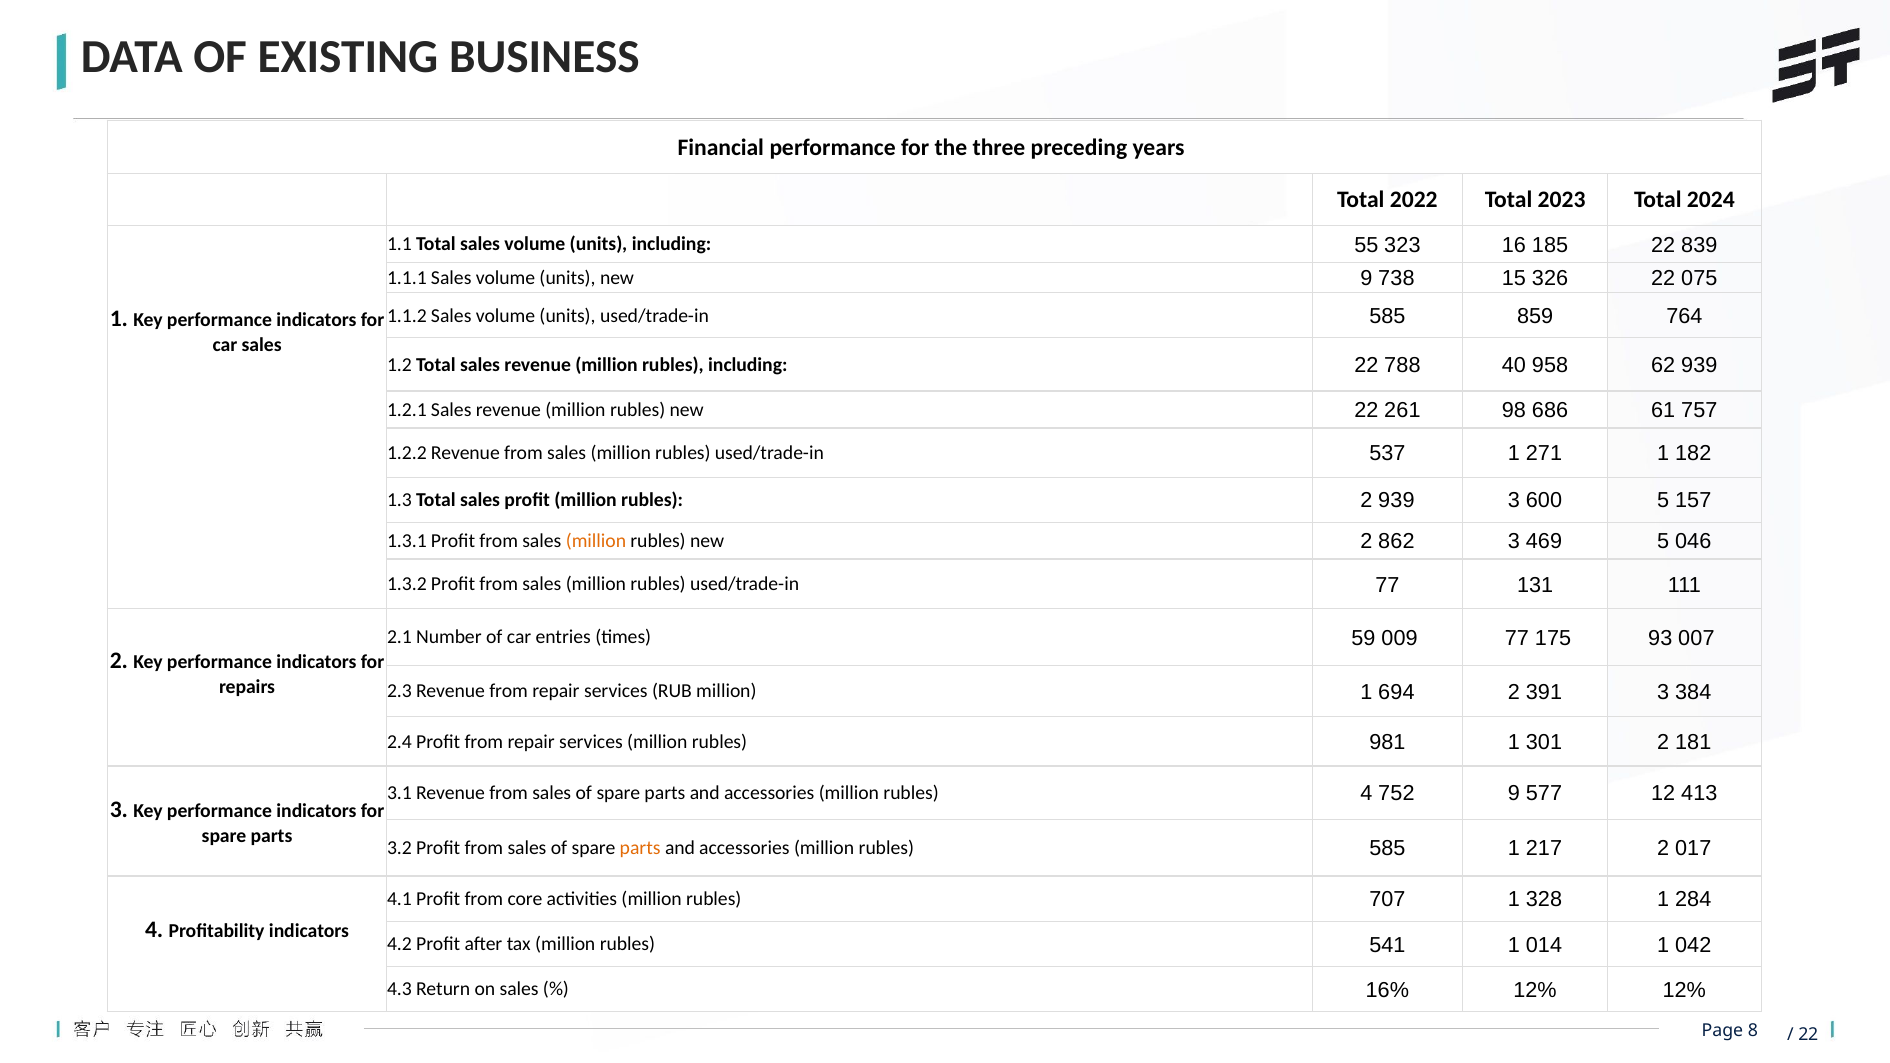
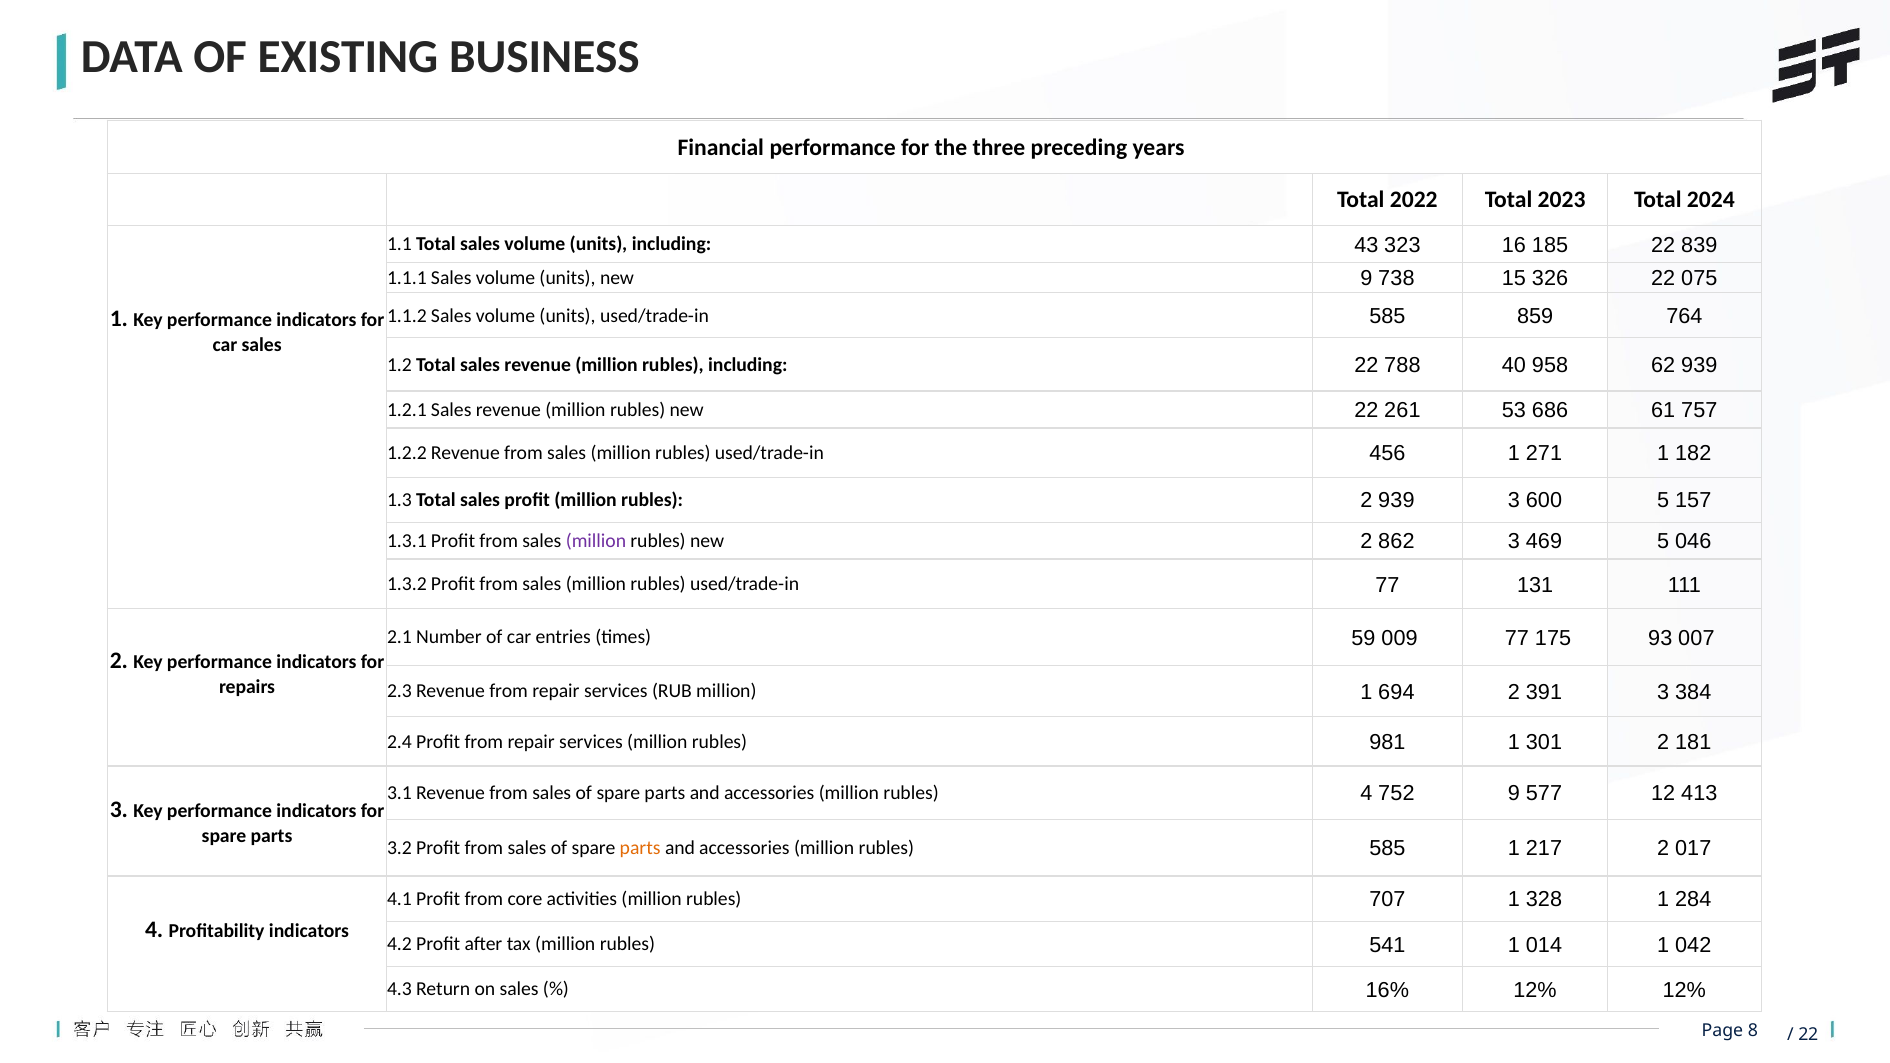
55: 55 -> 43
98: 98 -> 53
537: 537 -> 456
million at (596, 541) colour: orange -> purple
